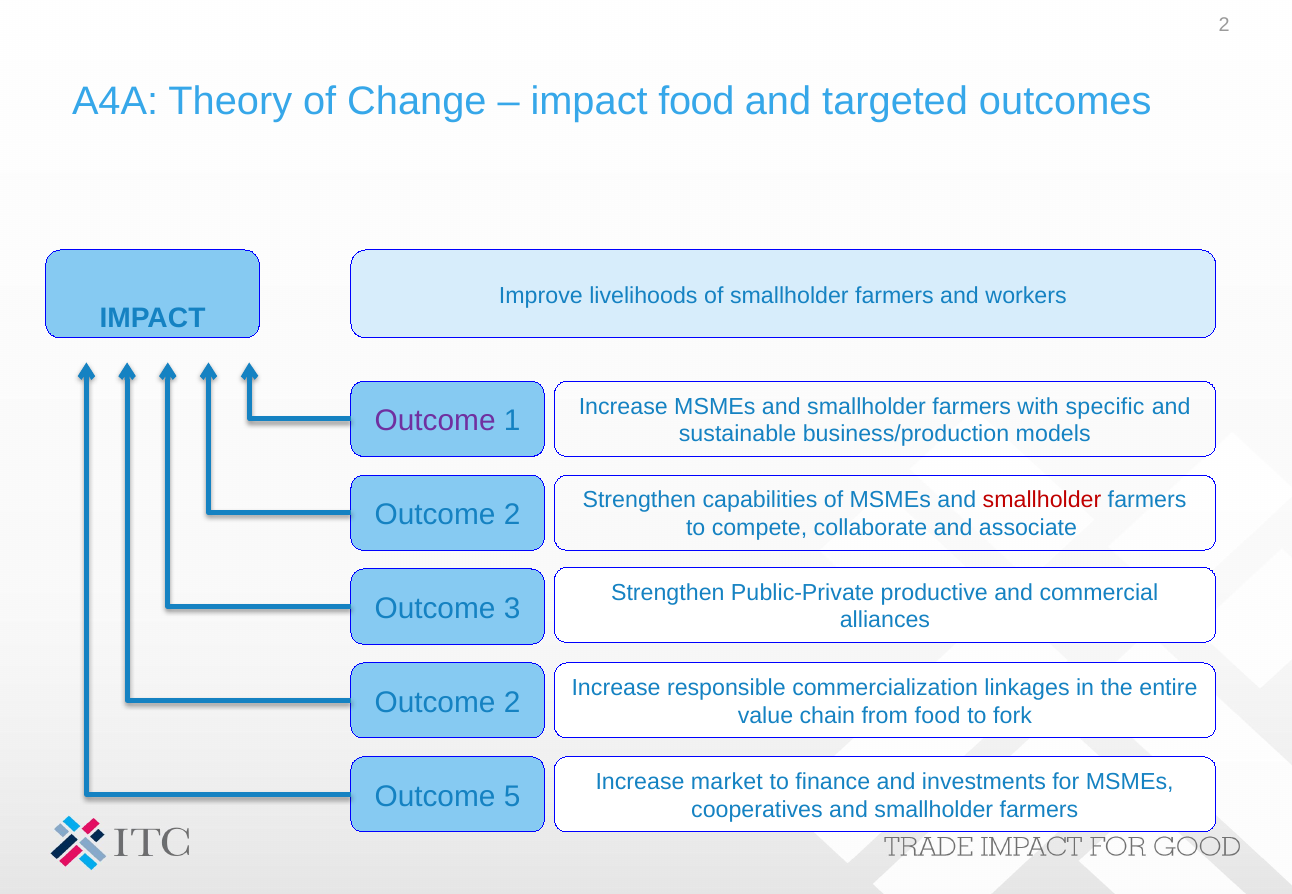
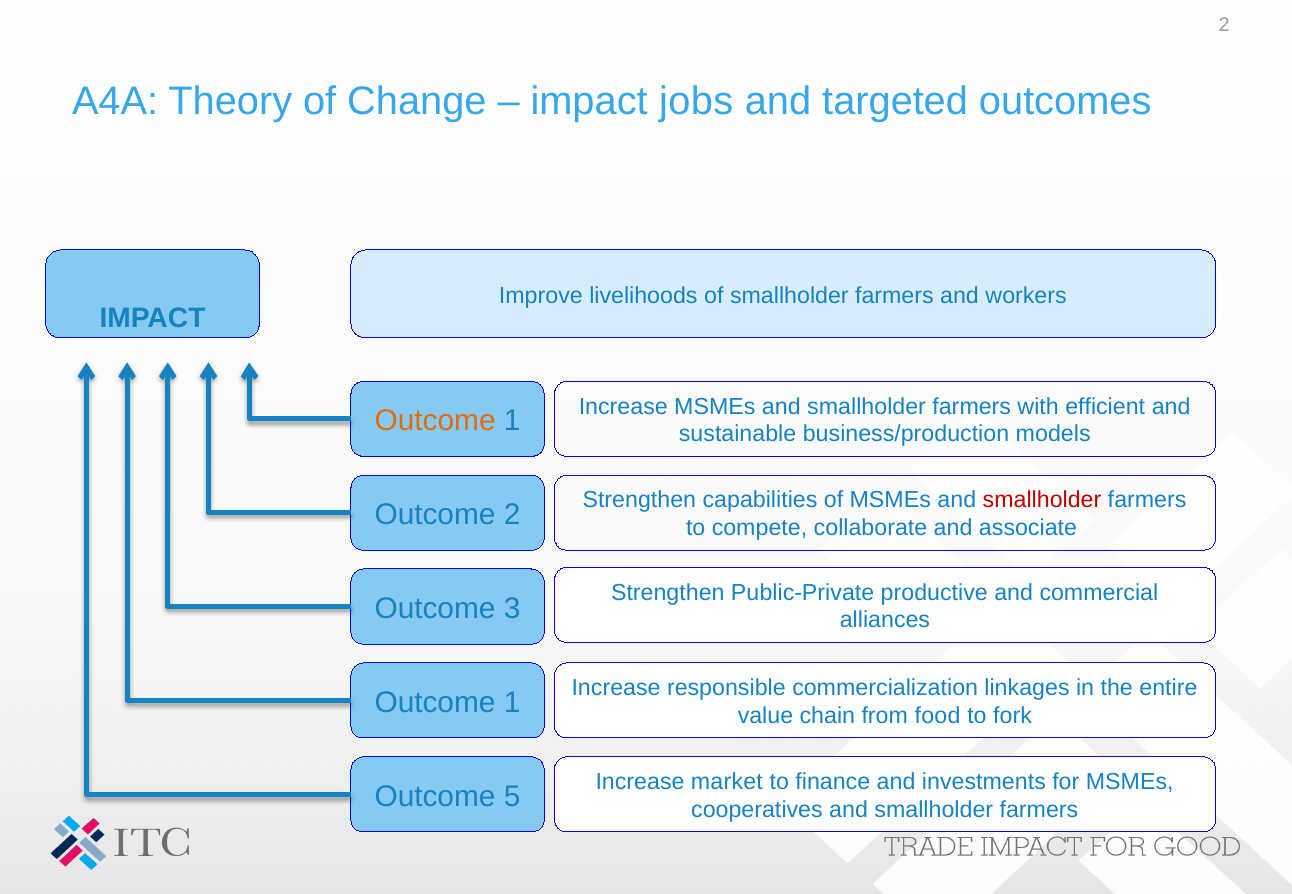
impact food: food -> jobs
Outcome at (435, 421) colour: purple -> orange
specific: specific -> efficient
2 at (512, 703): 2 -> 1
